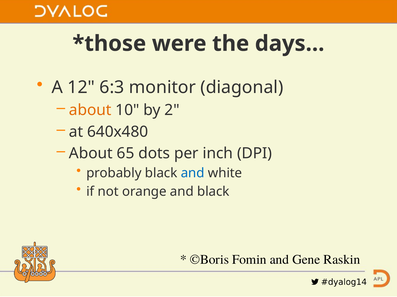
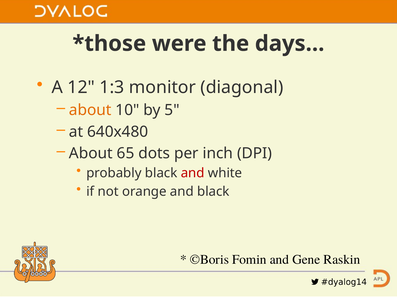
6:3: 6:3 -> 1:3
2: 2 -> 5
and at (193, 173) colour: blue -> red
